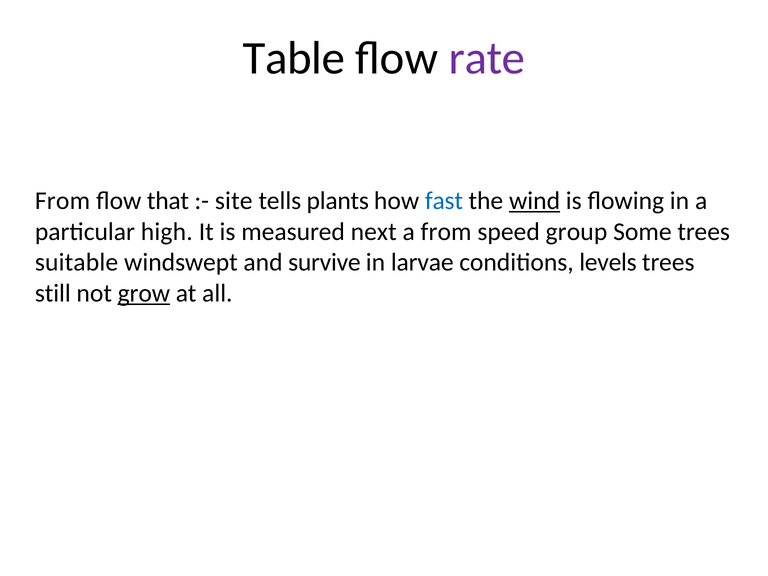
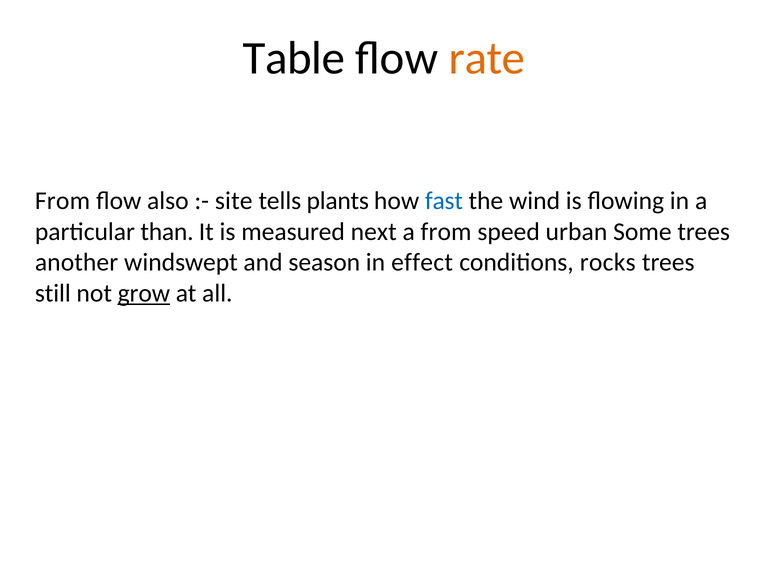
rate colour: purple -> orange
that: that -> also
wind underline: present -> none
high: high -> than
group: group -> urban
suitable: suitable -> another
survive: survive -> season
larvae: larvae -> effect
levels: levels -> rocks
